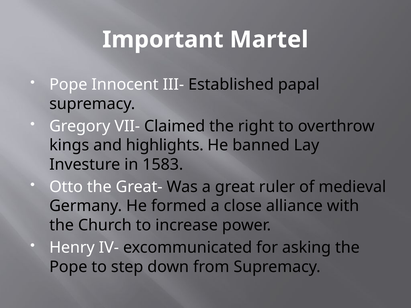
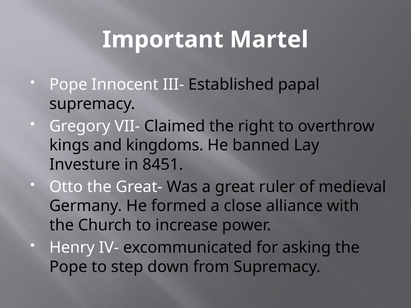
highlights: highlights -> kingdoms
1583: 1583 -> 8451
